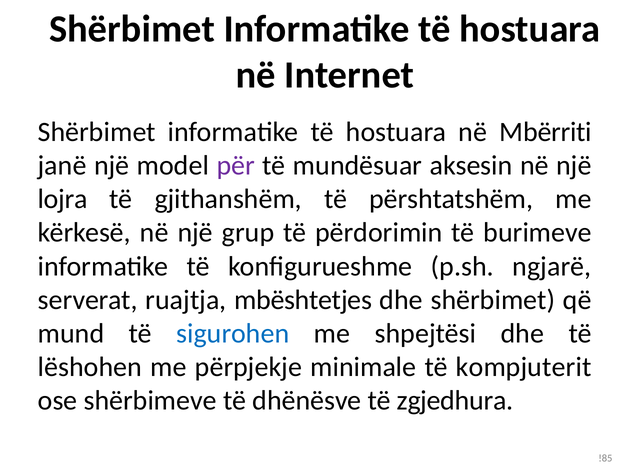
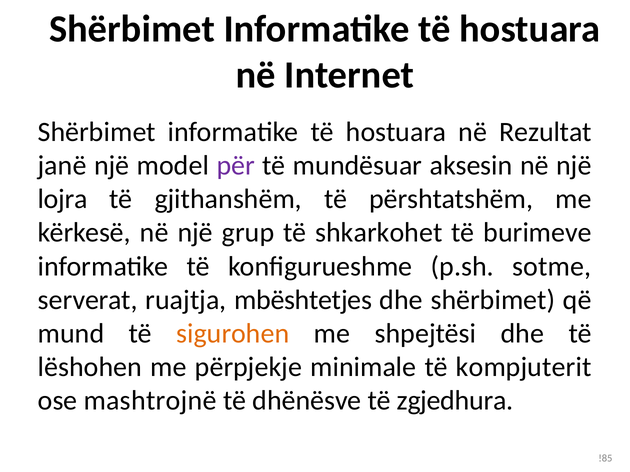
Mbërriti: Mbërriti -> Rezultat
përdorimin: përdorimin -> shkarkohet
ngjarë: ngjarë -> sotme
sigurohen colour: blue -> orange
shërbimeve: shërbimeve -> mashtrojnë
